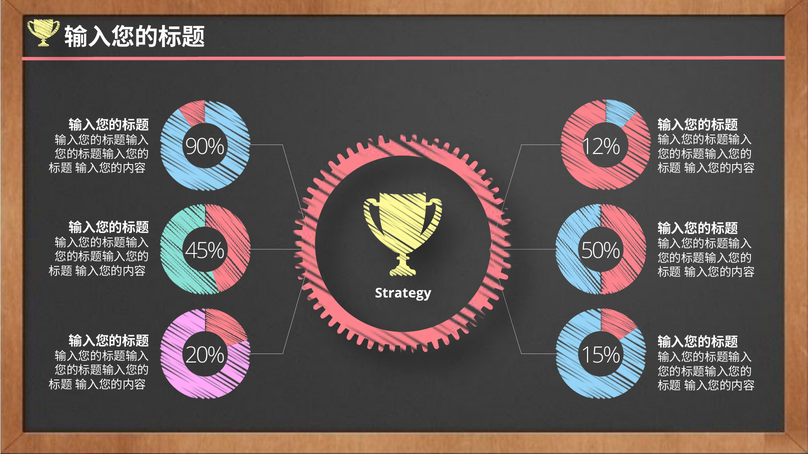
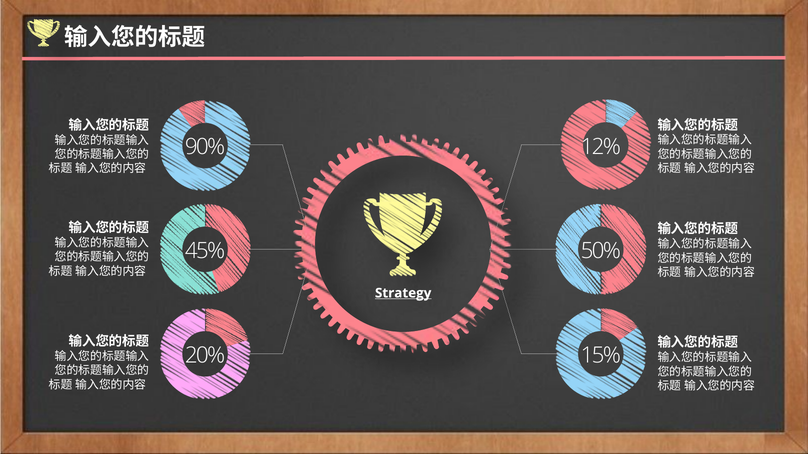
Strategy underline: none -> present
